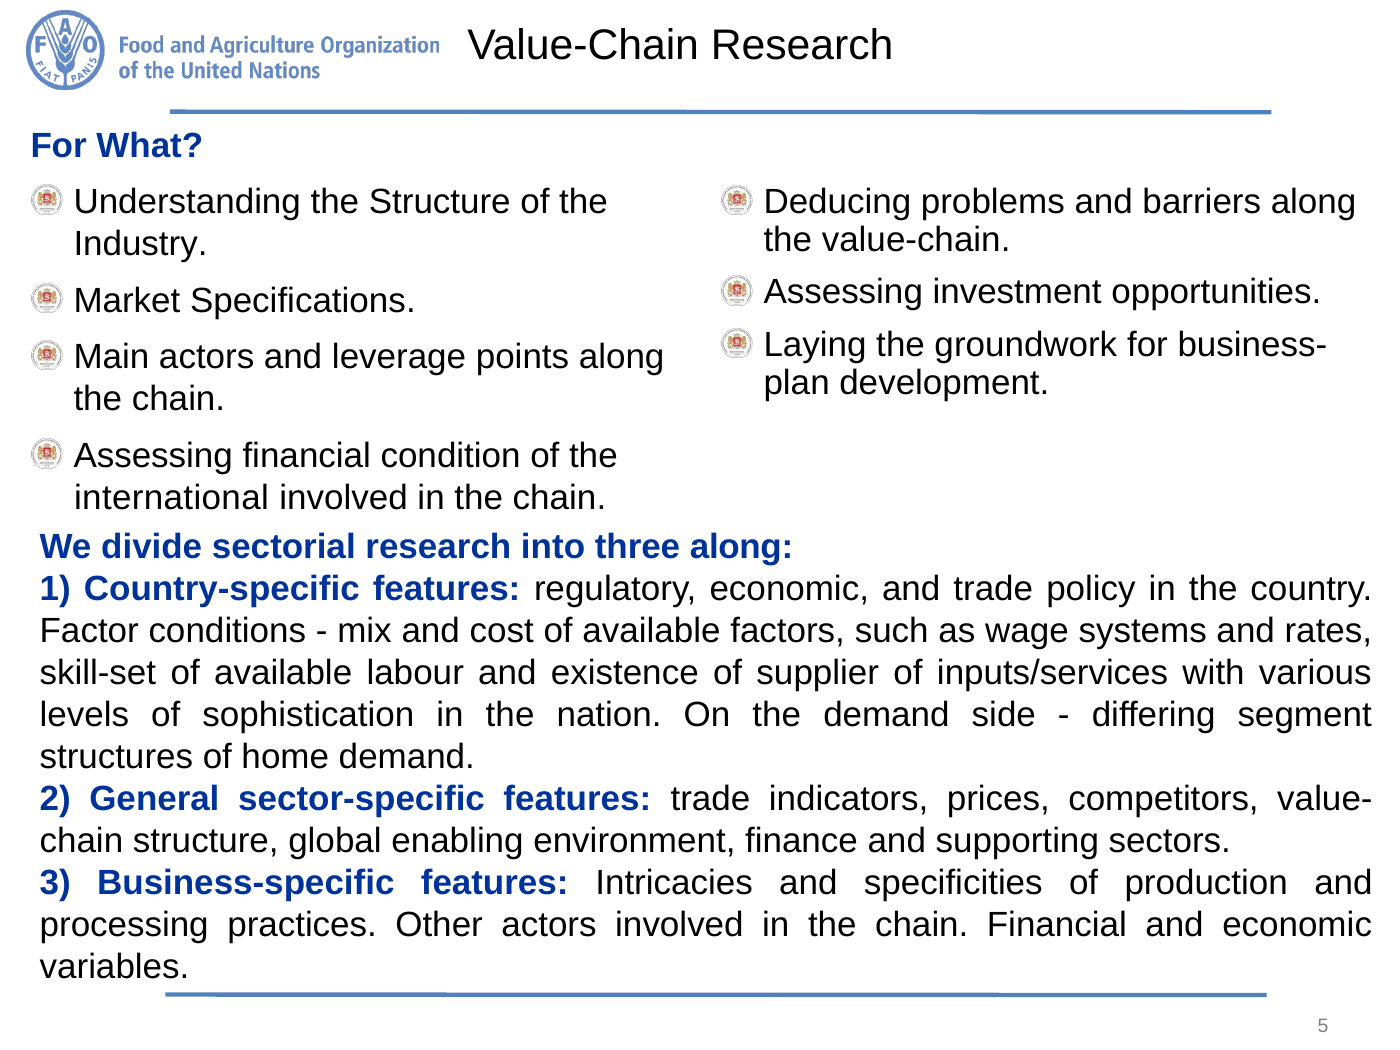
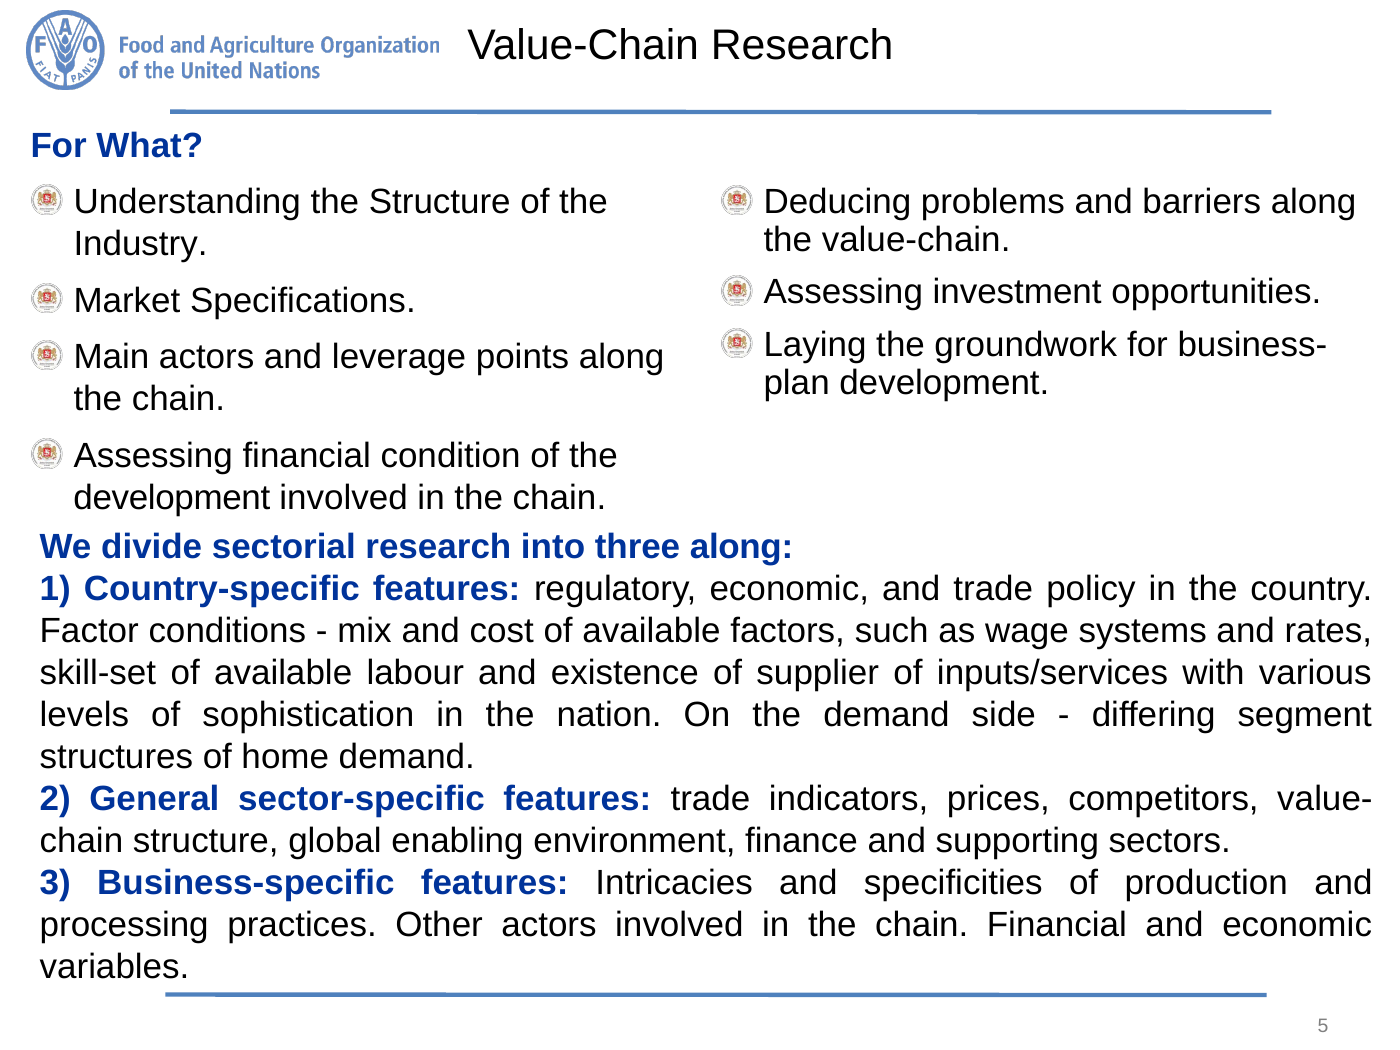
international at (171, 498): international -> development
